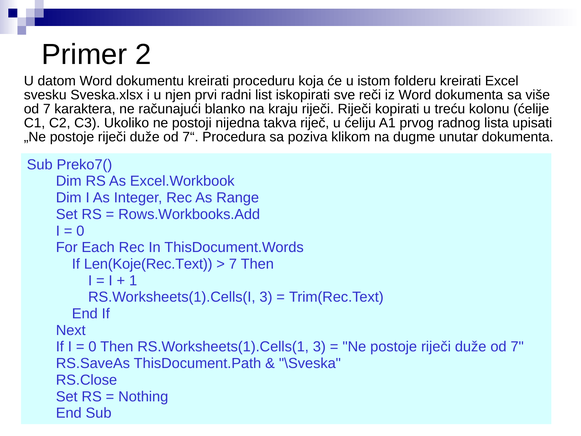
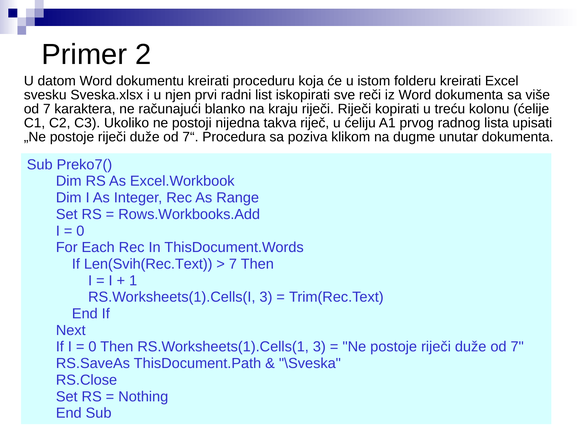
Len(Koje(Rec.Text: Len(Koje(Rec.Text -> Len(Svih(Rec.Text
